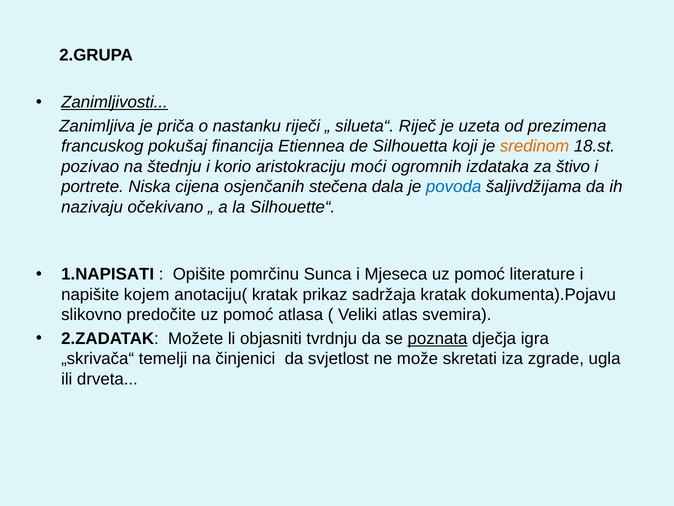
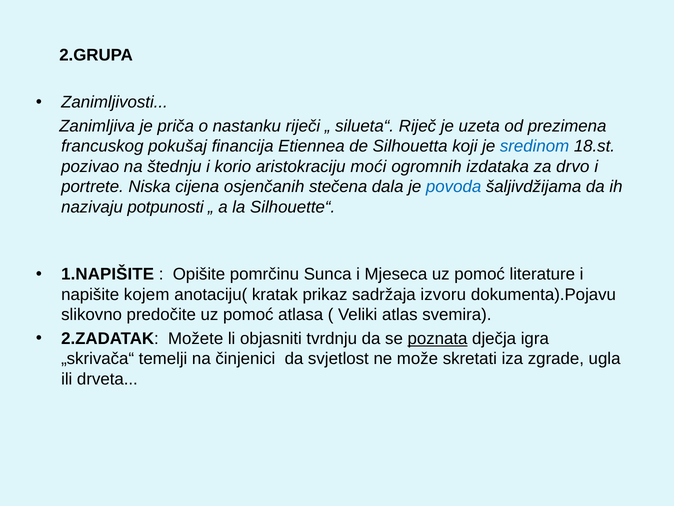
Zanimljivosti underline: present -> none
sredinom colour: orange -> blue
štivo: štivo -> drvo
očekivano: očekivano -> potpunosti
1.NAPISATI: 1.NAPISATI -> 1.NAPIŠITE
sadržaja kratak: kratak -> izvoru
